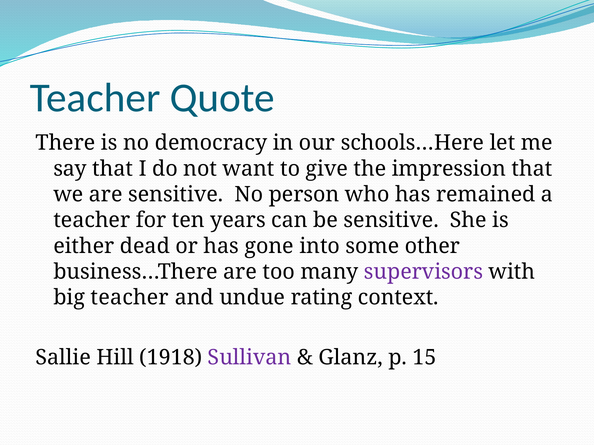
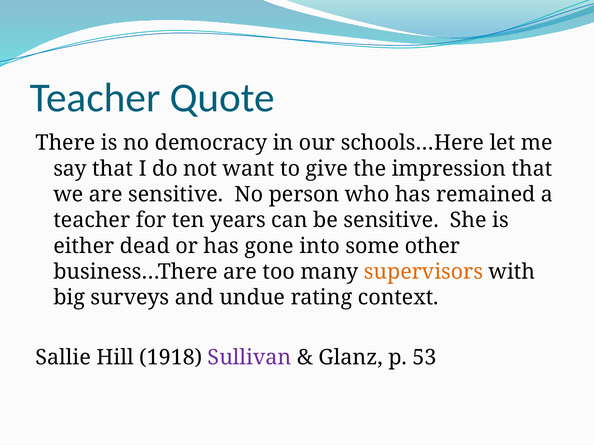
supervisors colour: purple -> orange
big teacher: teacher -> surveys
15: 15 -> 53
